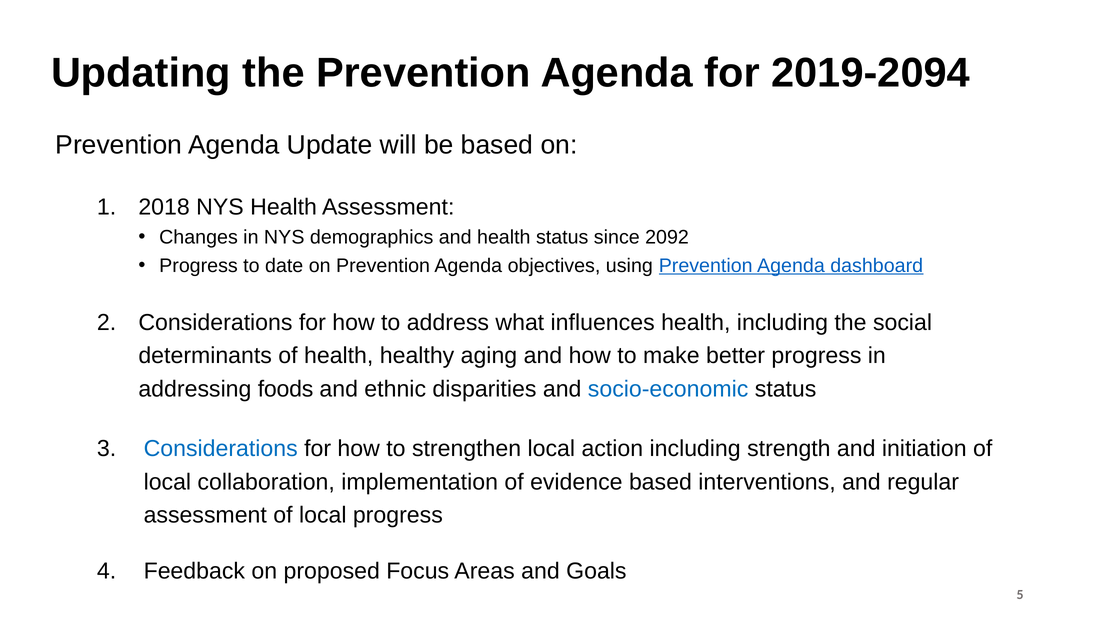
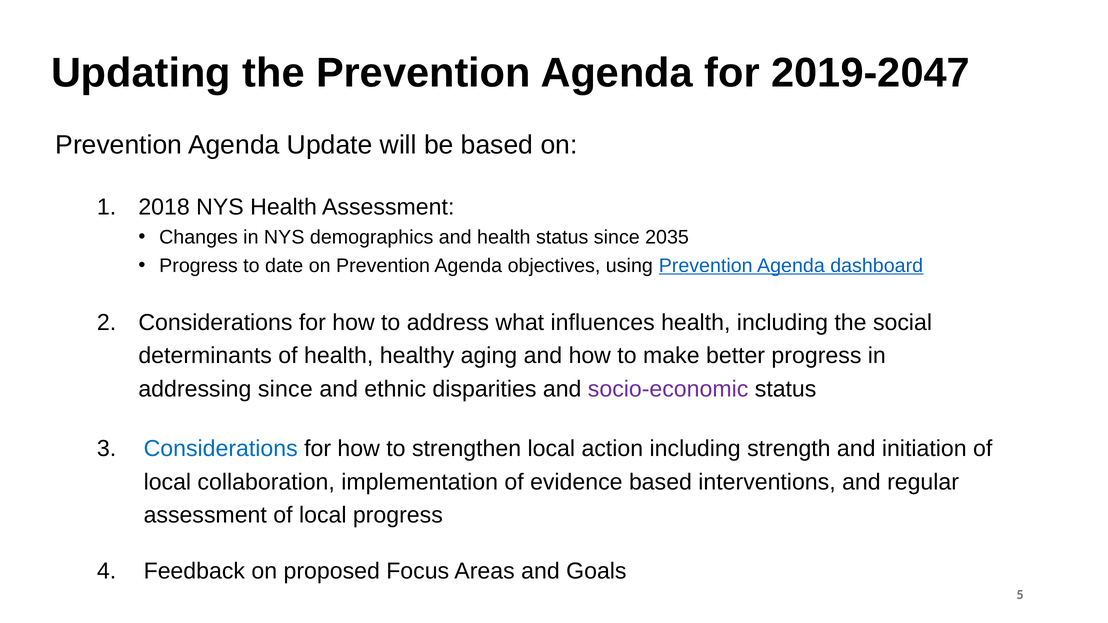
2019-2094: 2019-2094 -> 2019-2047
2092: 2092 -> 2035
addressing foods: foods -> since
socio-economic colour: blue -> purple
